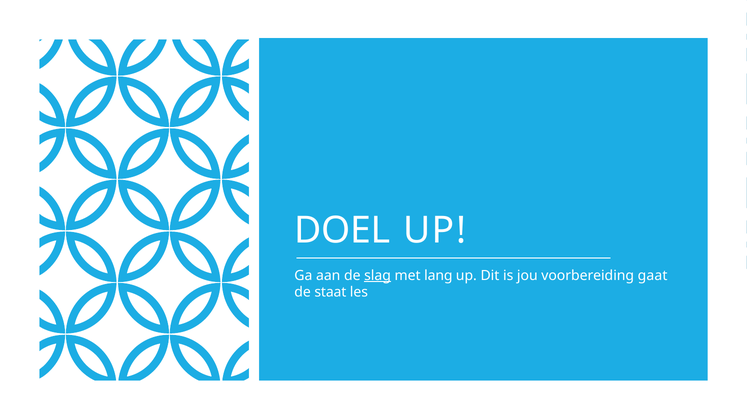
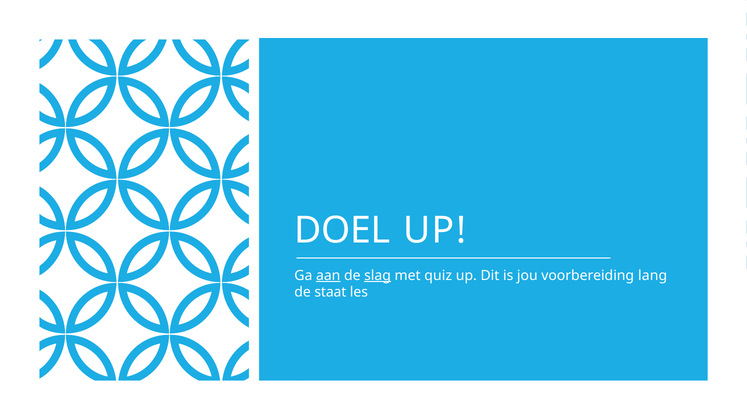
aan underline: none -> present
lang: lang -> quiz
gaat: gaat -> lang
